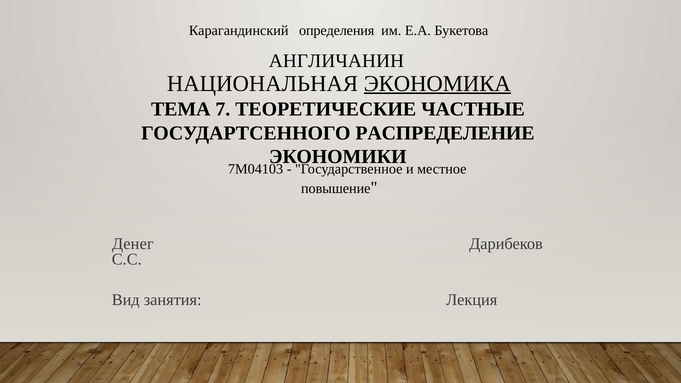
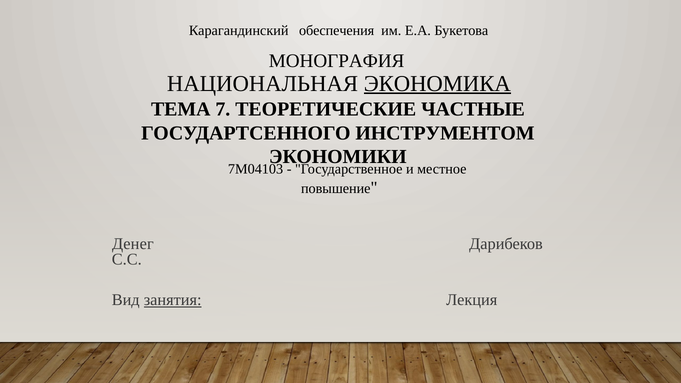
определения: определения -> обеспечения
АНГЛИЧАНИН: АНГЛИЧАНИН -> МОНОГРАФИЯ
РАСПРЕДЕЛЕНИЕ: РАСПРЕДЕЛЕНИЕ -> ИНСТРУМЕНТОМ
занятия underline: none -> present
